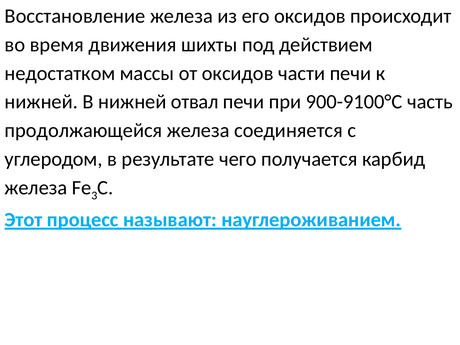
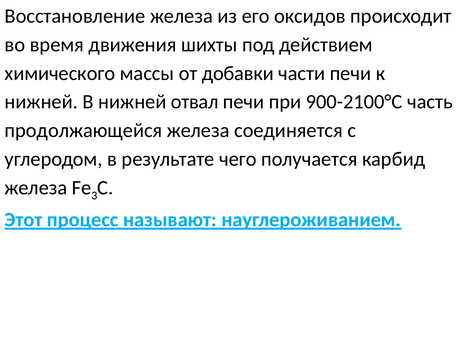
недостатком: недостатком -> химического
от оксидов: оксидов -> добавки
900-9100°С: 900-9100°С -> 900-2100°С
